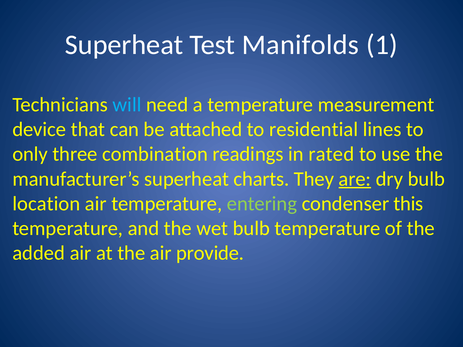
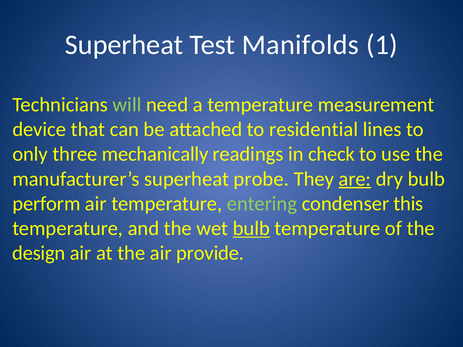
will colour: light blue -> light green
combination: combination -> mechanically
rated: rated -> check
charts: charts -> probe
location: location -> perform
bulb at (251, 228) underline: none -> present
added: added -> design
